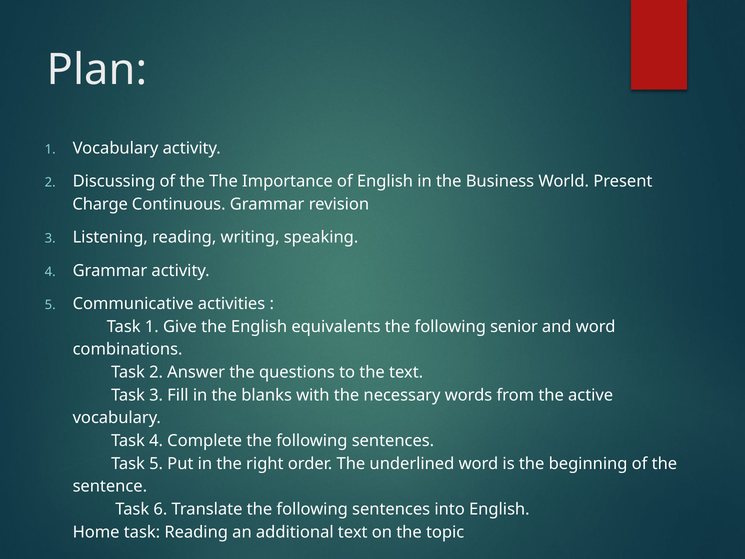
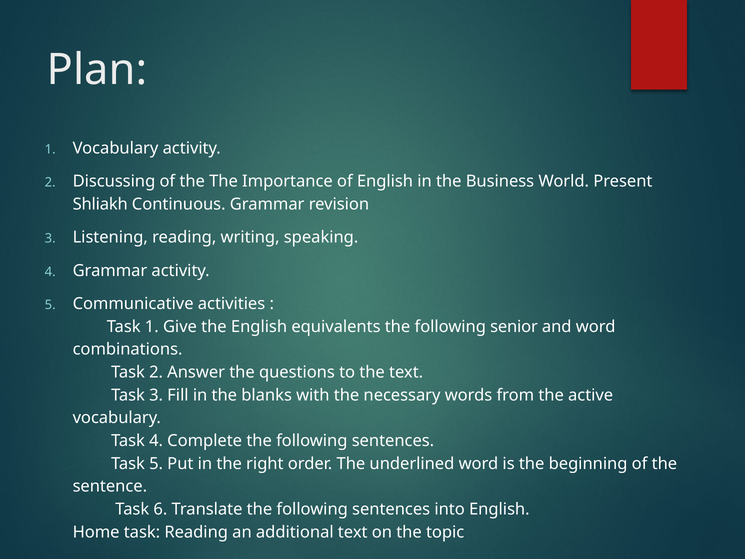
Charge: Charge -> Shliakh
